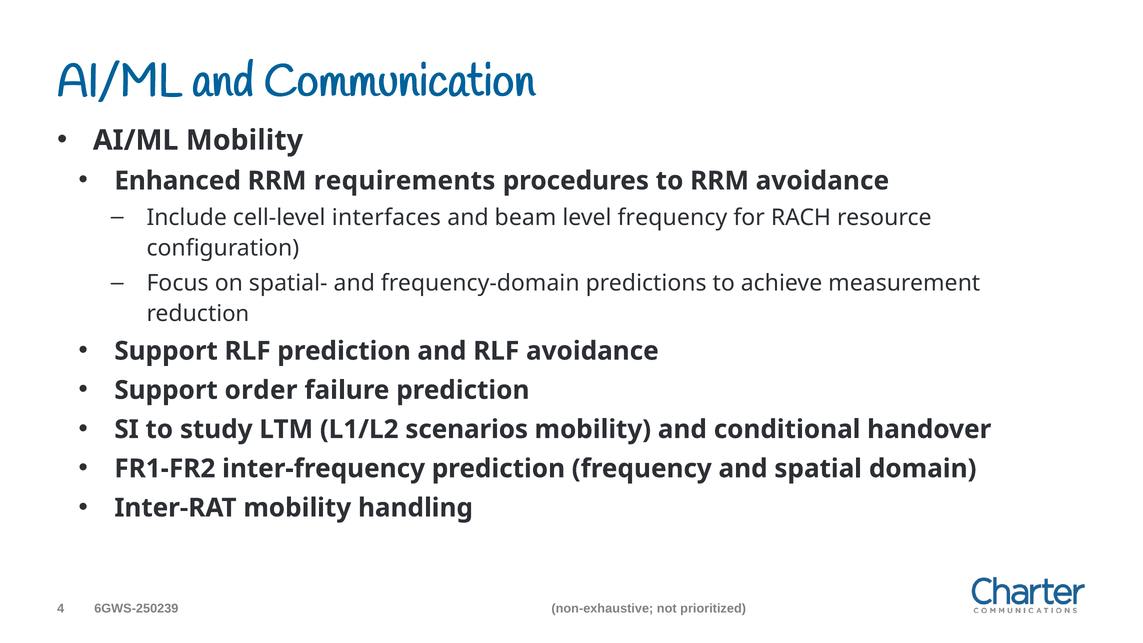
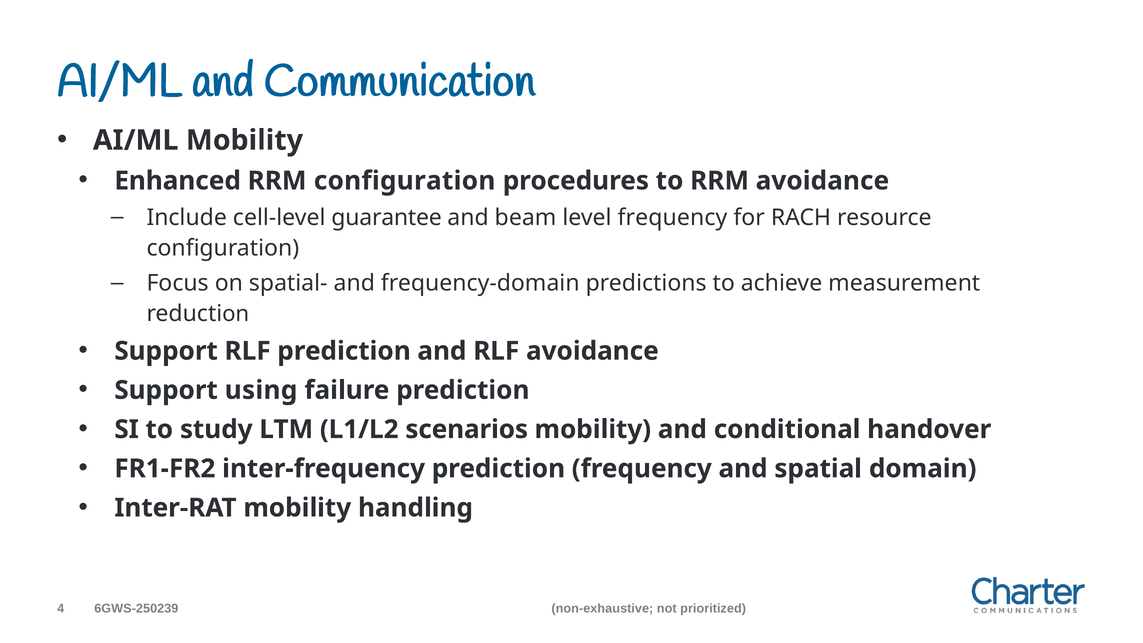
RRM requirements: requirements -> configuration
interfaces: interfaces -> guarantee
order: order -> using
